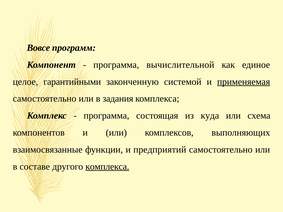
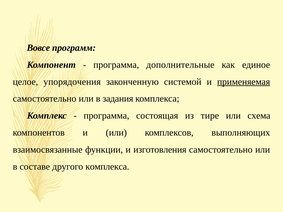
вычислительной: вычислительной -> дополнительные
гарантийными: гарантийными -> упорядочения
куда: куда -> тире
предприятий: предприятий -> изготовления
комплекса at (107, 167) underline: present -> none
